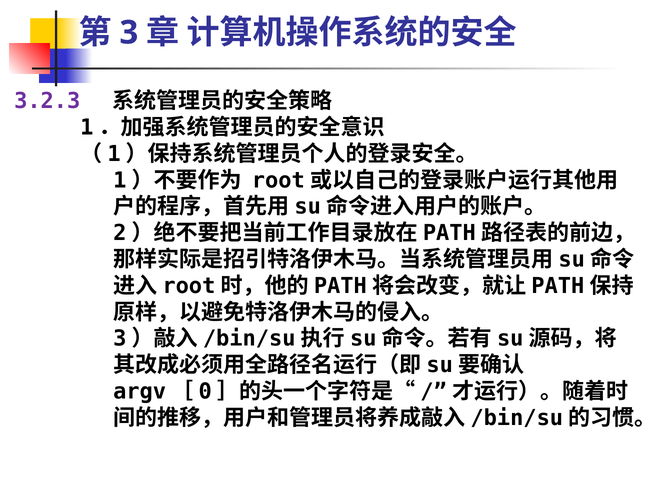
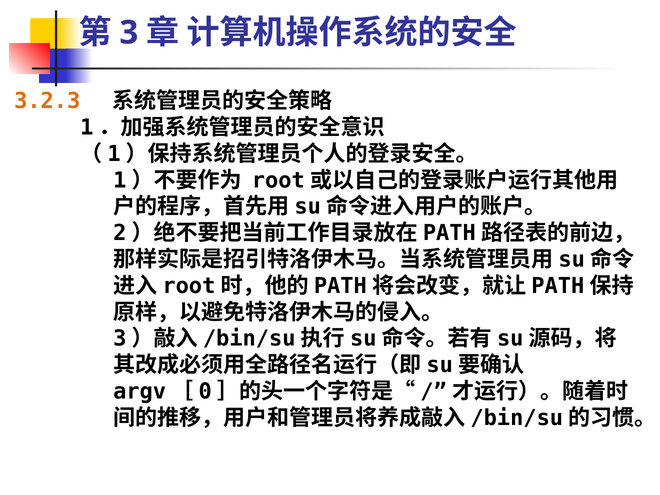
3.2.3 colour: purple -> orange
